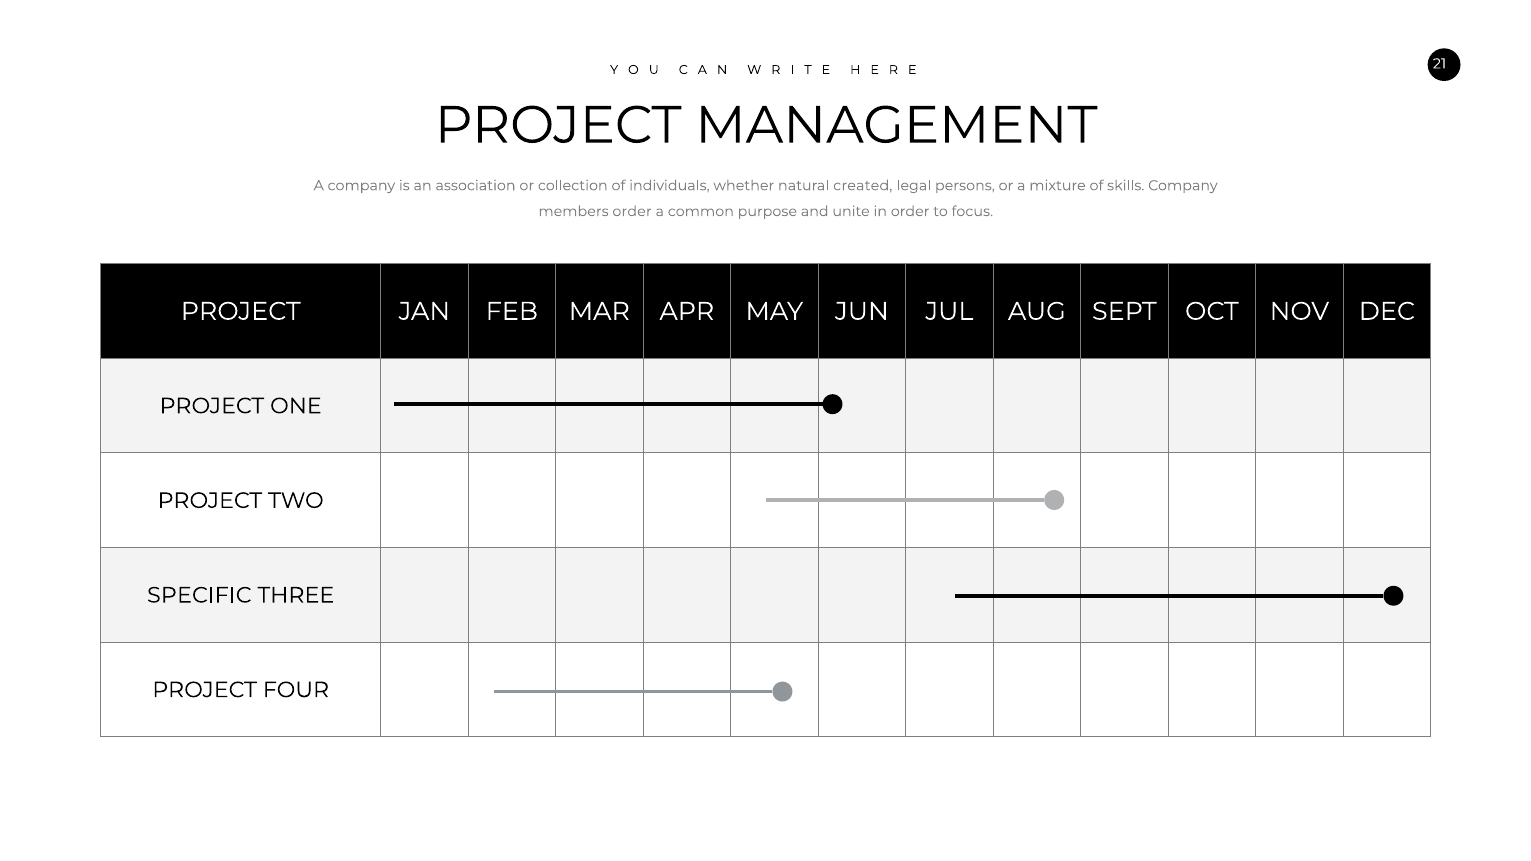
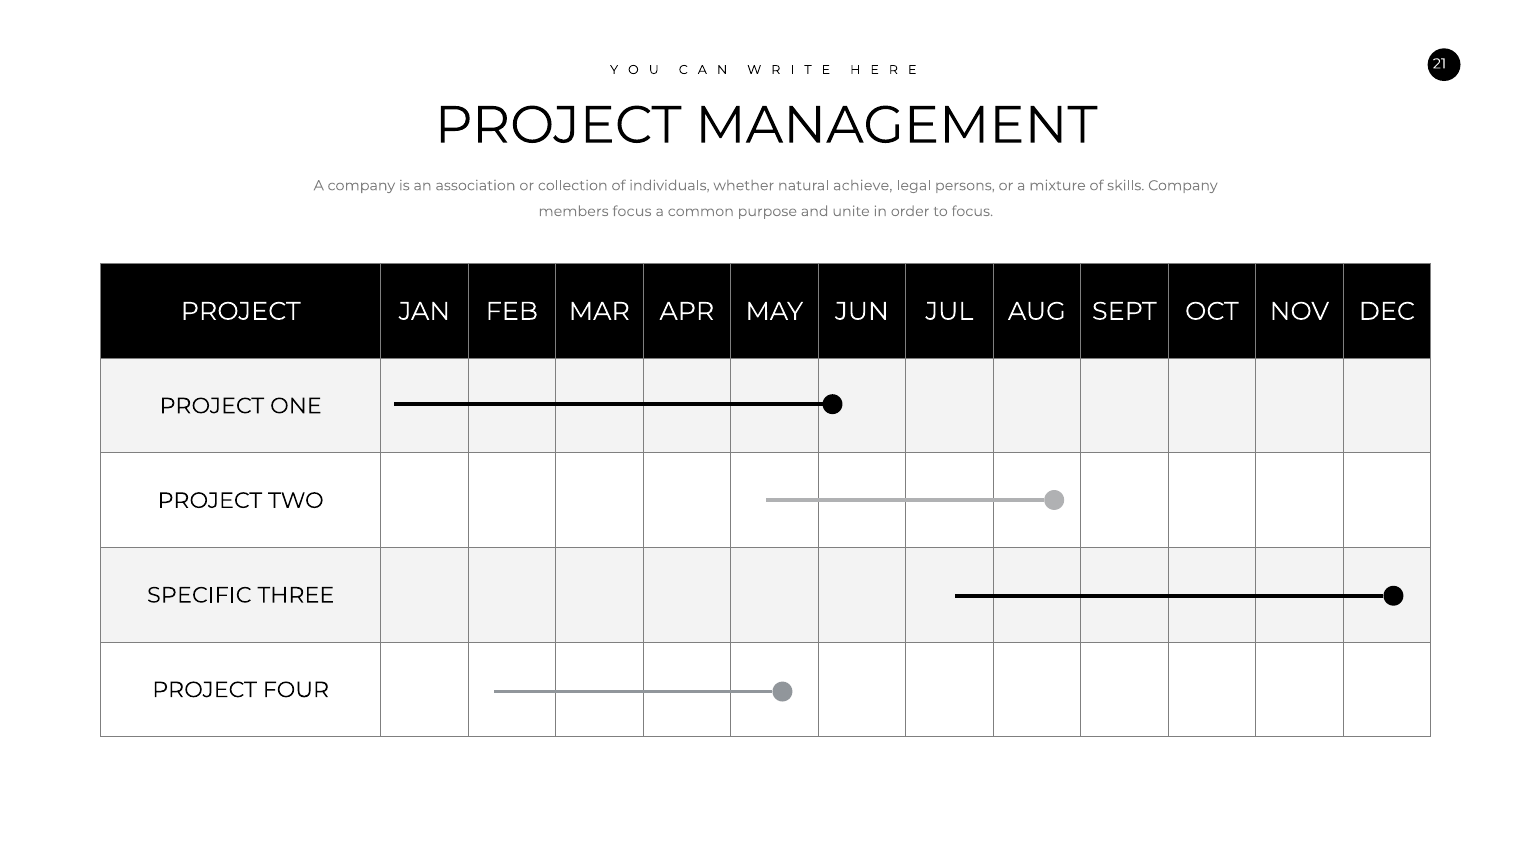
created: created -> achieve
members order: order -> focus
